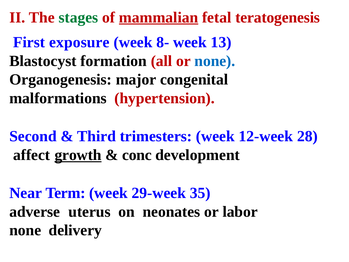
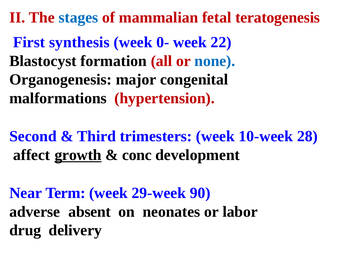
stages colour: green -> blue
mammalian underline: present -> none
exposure: exposure -> synthesis
8-: 8- -> 0-
13: 13 -> 22
12-week: 12-week -> 10-week
35: 35 -> 90
uterus: uterus -> absent
none at (25, 230): none -> drug
